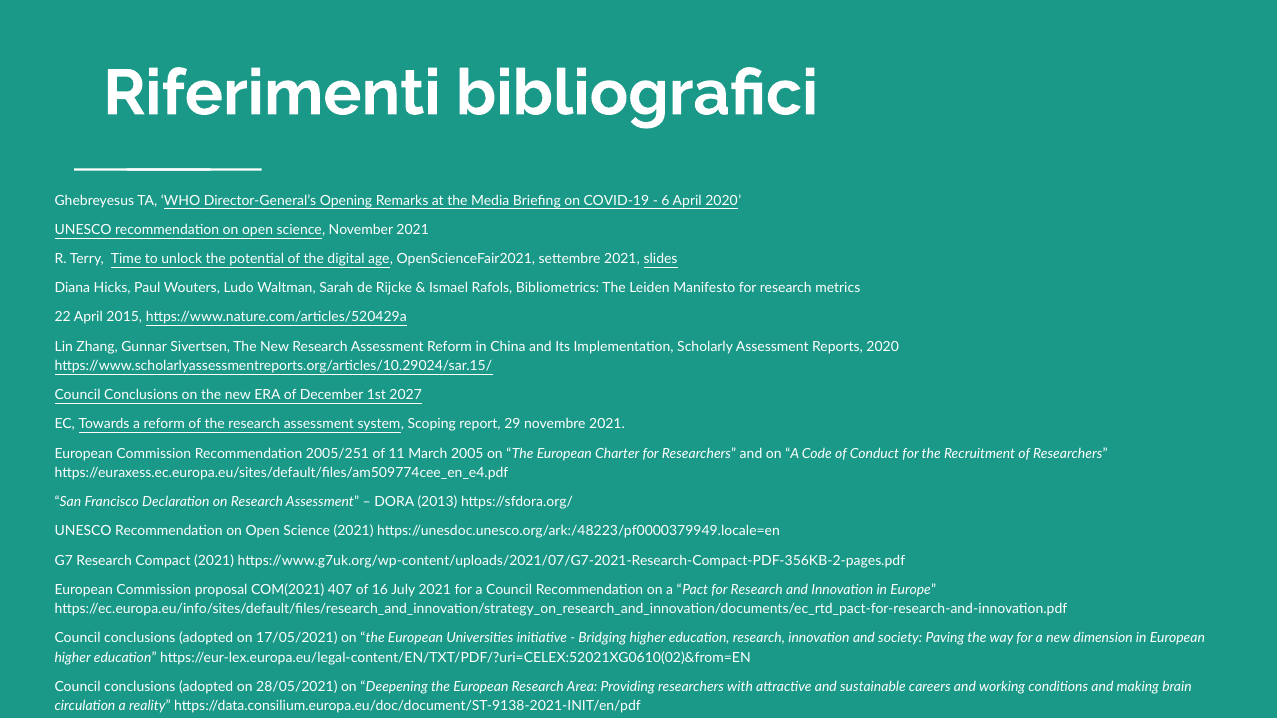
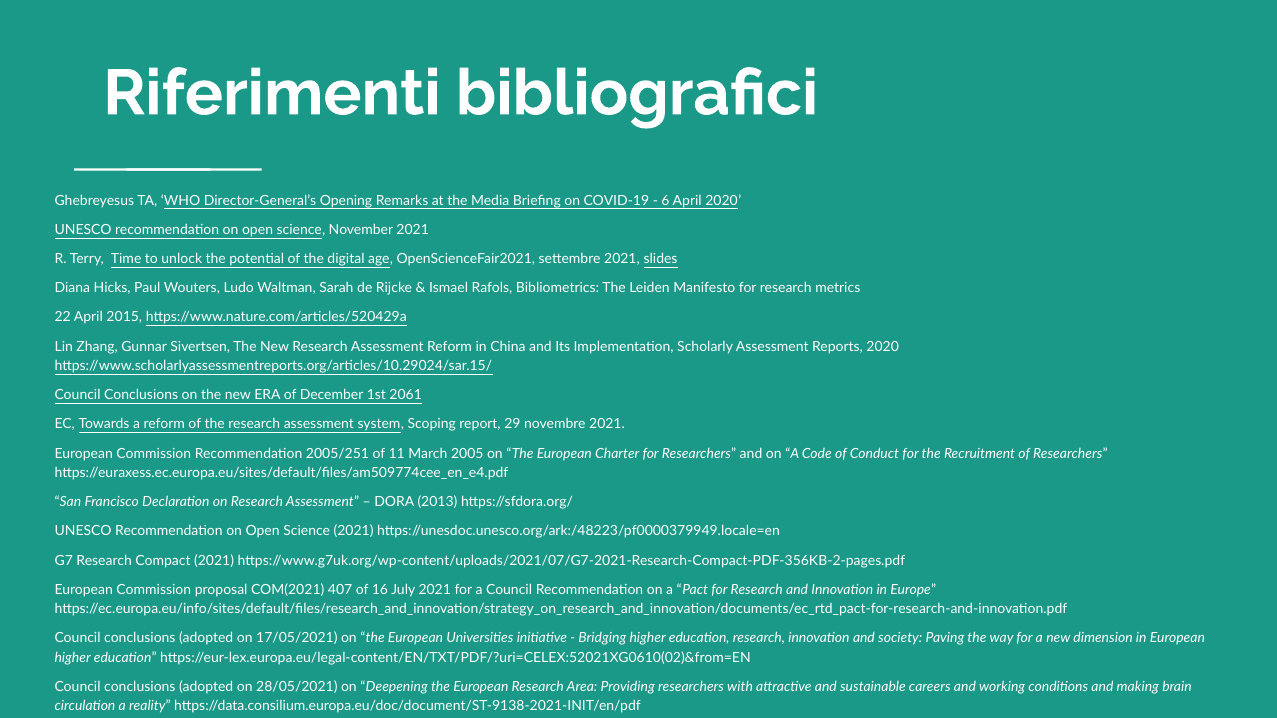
2027: 2027 -> 2061
